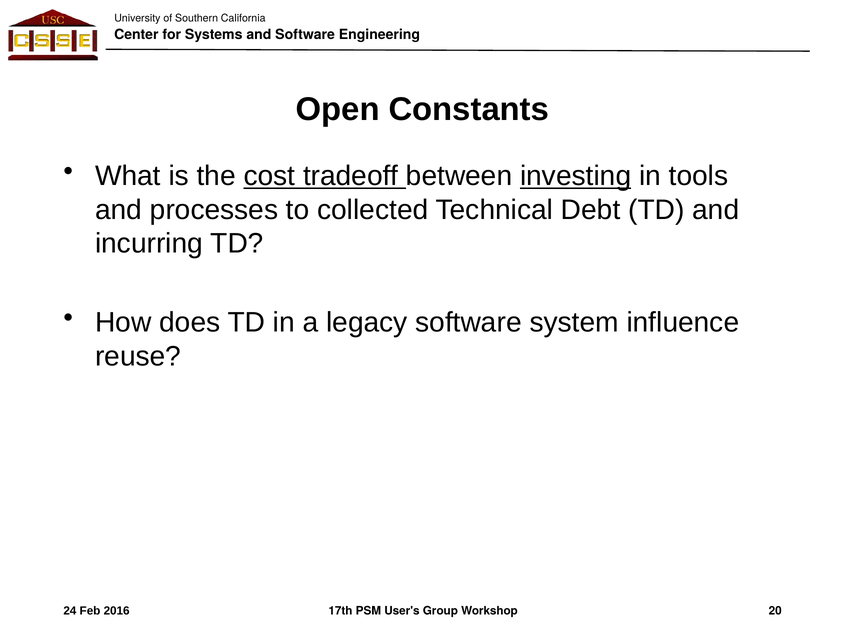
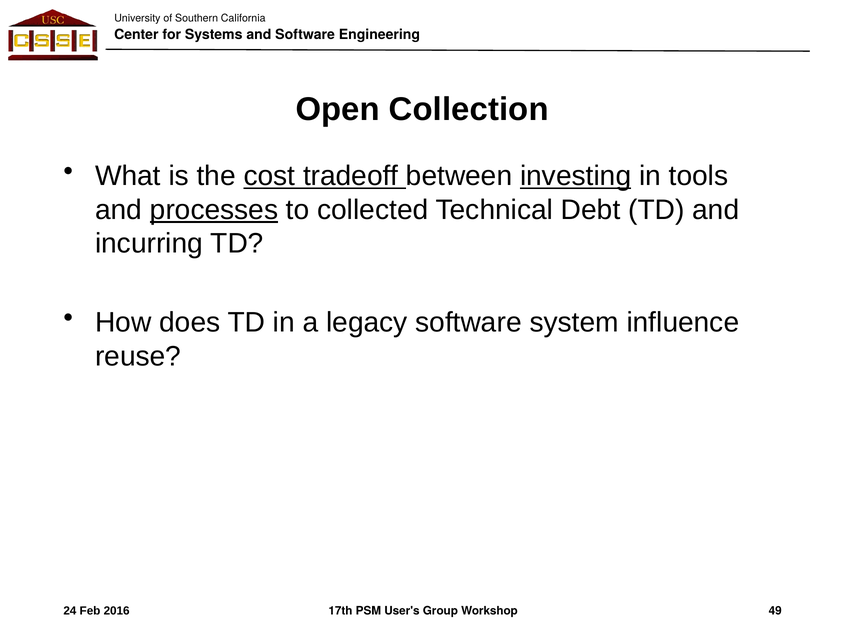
Constants: Constants -> Collection
processes underline: none -> present
20: 20 -> 49
